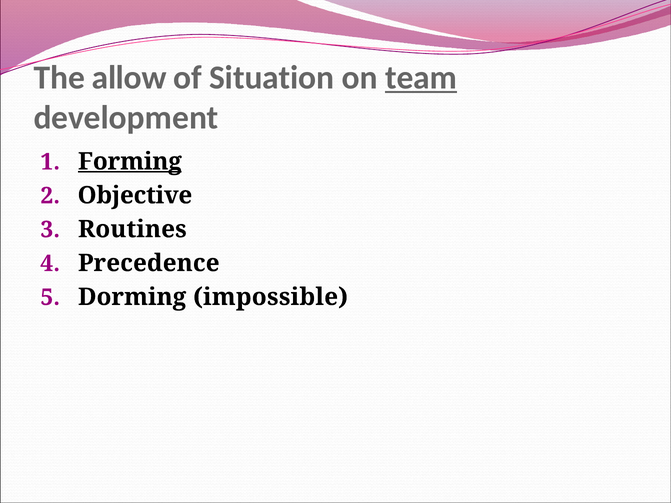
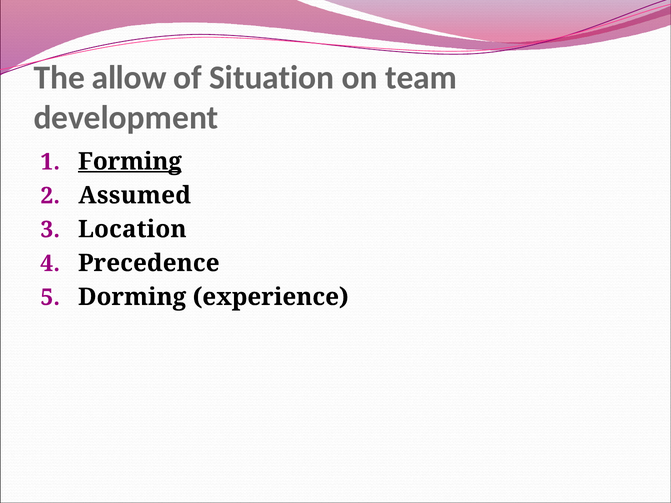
team underline: present -> none
Objective: Objective -> Assumed
Routines: Routines -> Location
impossible: impossible -> experience
